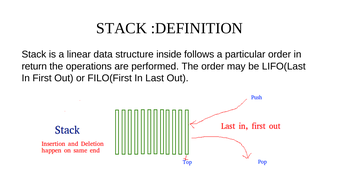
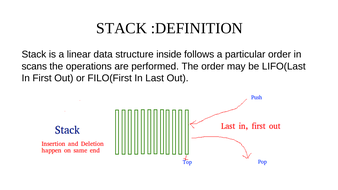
return: return -> scans
